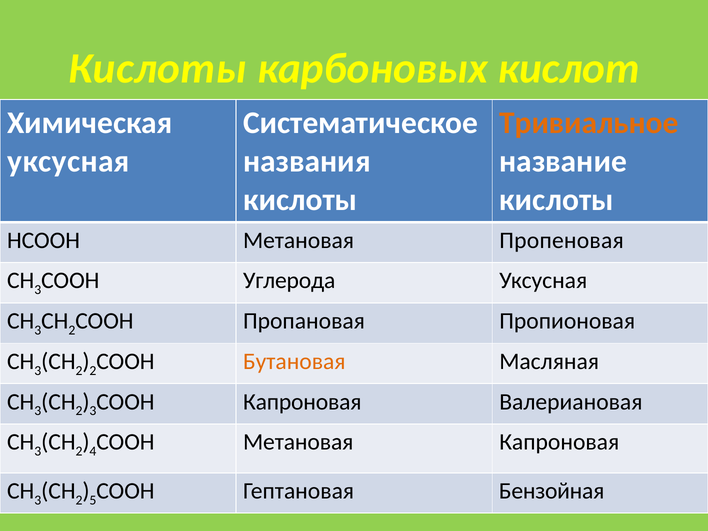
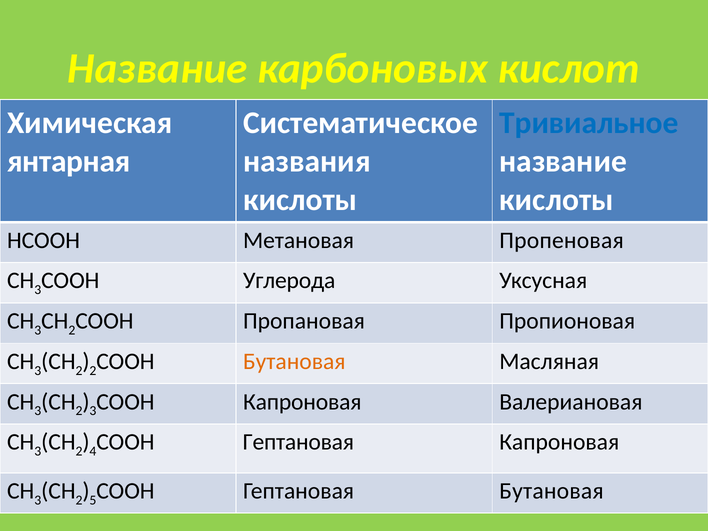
Кислоты at (157, 69): Кислоты -> Название
Тривиальное colour: orange -> blue
уксусная at (69, 161): уксусная -> янтарная
Метановая at (298, 442): Метановая -> Гептановая
Гептановая Бензойная: Бензойная -> Бутановая
